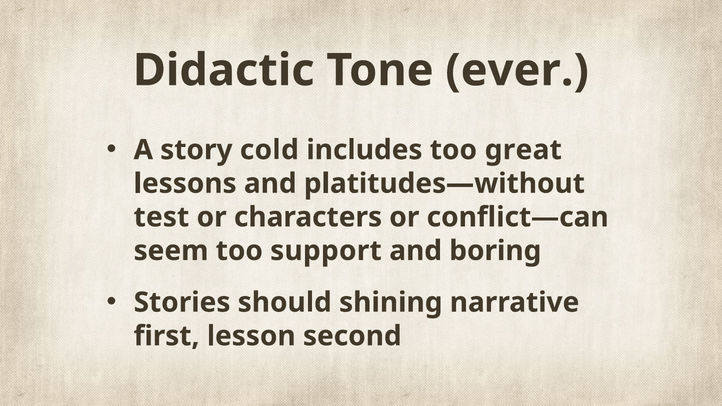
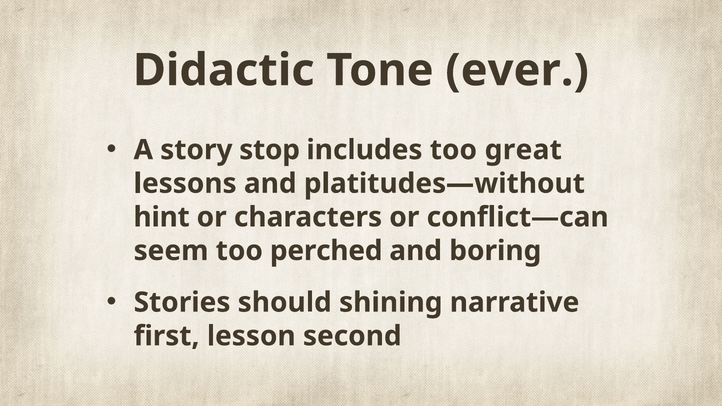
cold: cold -> stop
test: test -> hint
support: support -> perched
